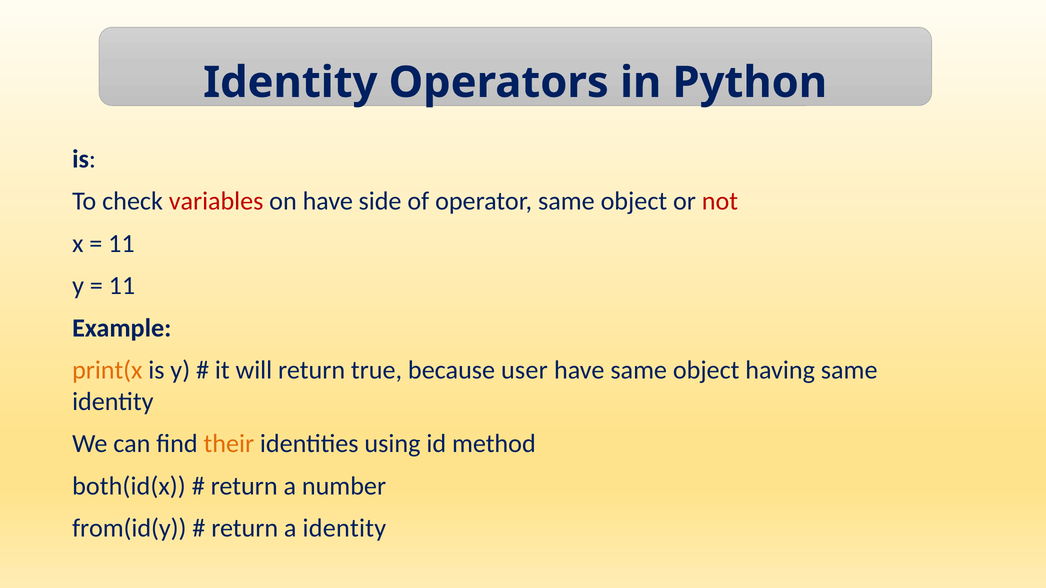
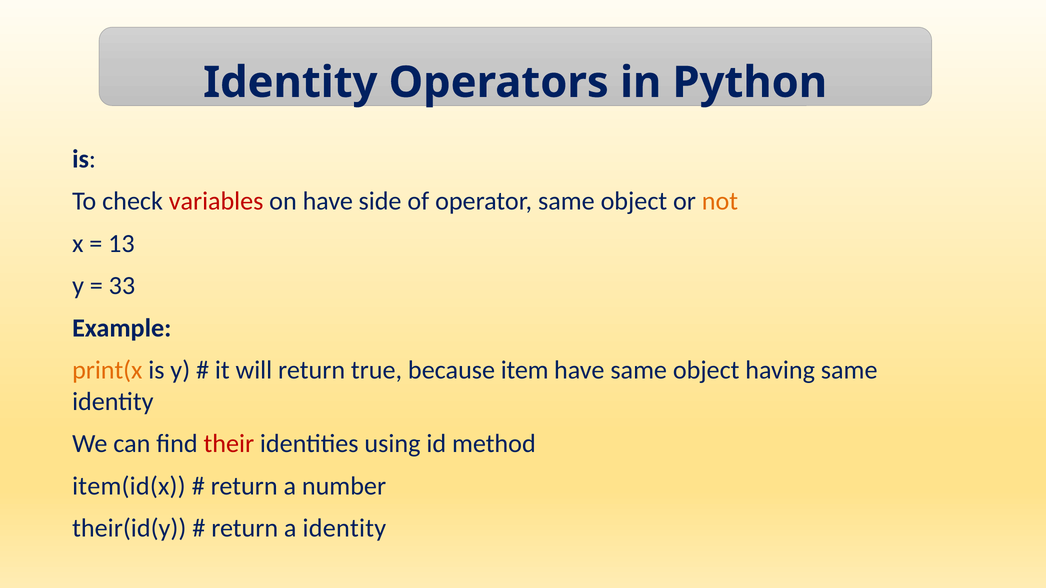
not colour: red -> orange
11 at (121, 244): 11 -> 13
11 at (122, 286): 11 -> 33
user: user -> item
their colour: orange -> red
both(id(x: both(id(x -> item(id(x
from(id(y: from(id(y -> their(id(y
